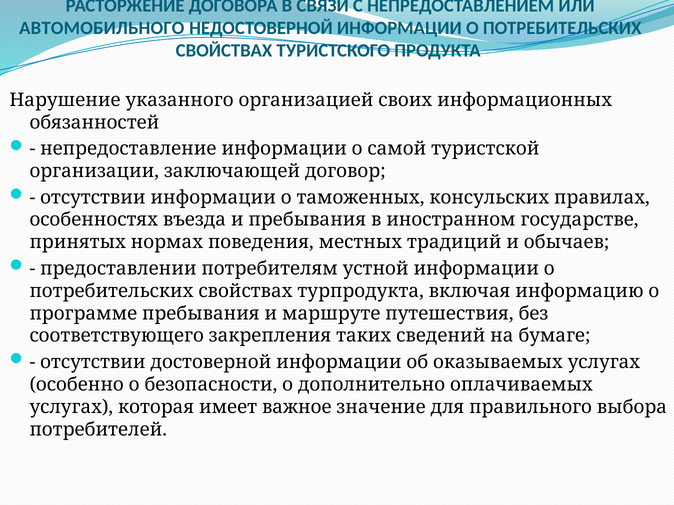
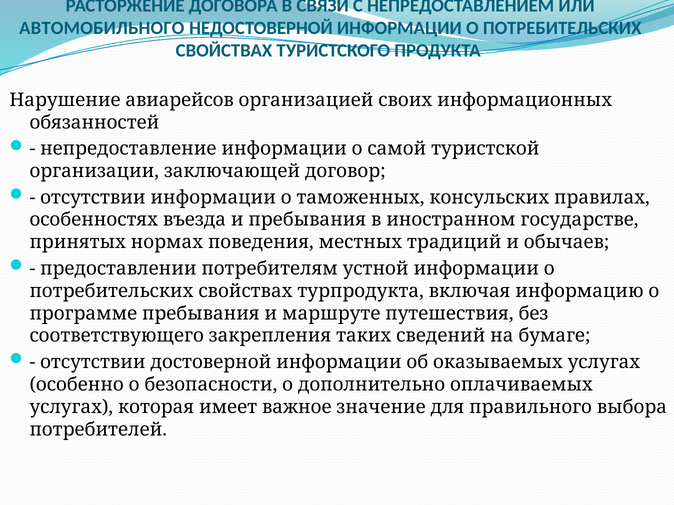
указанного: указанного -> авиарейсов
